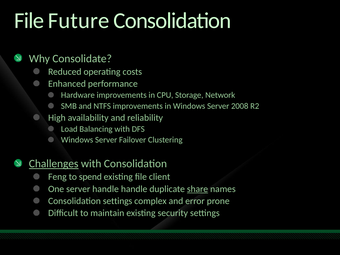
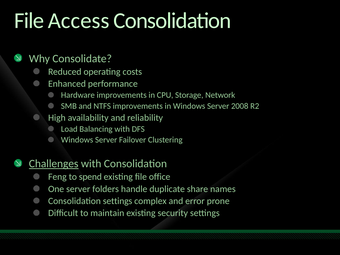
Future: Future -> Access
client: client -> office
server handle: handle -> folders
share underline: present -> none
